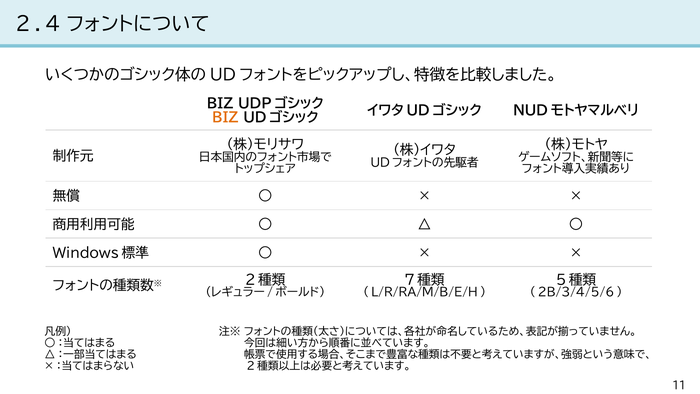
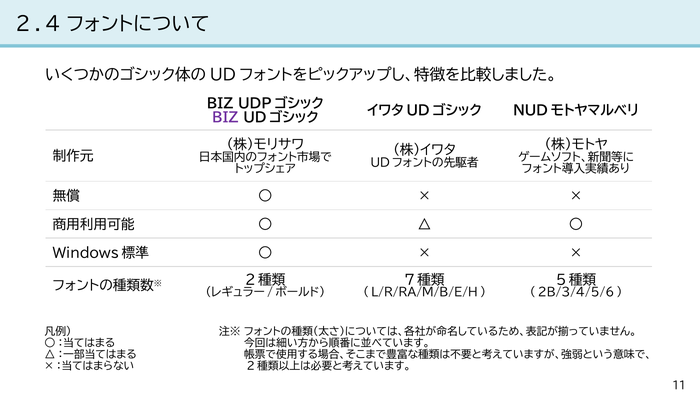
BIZ at (225, 117) colour: orange -> purple
